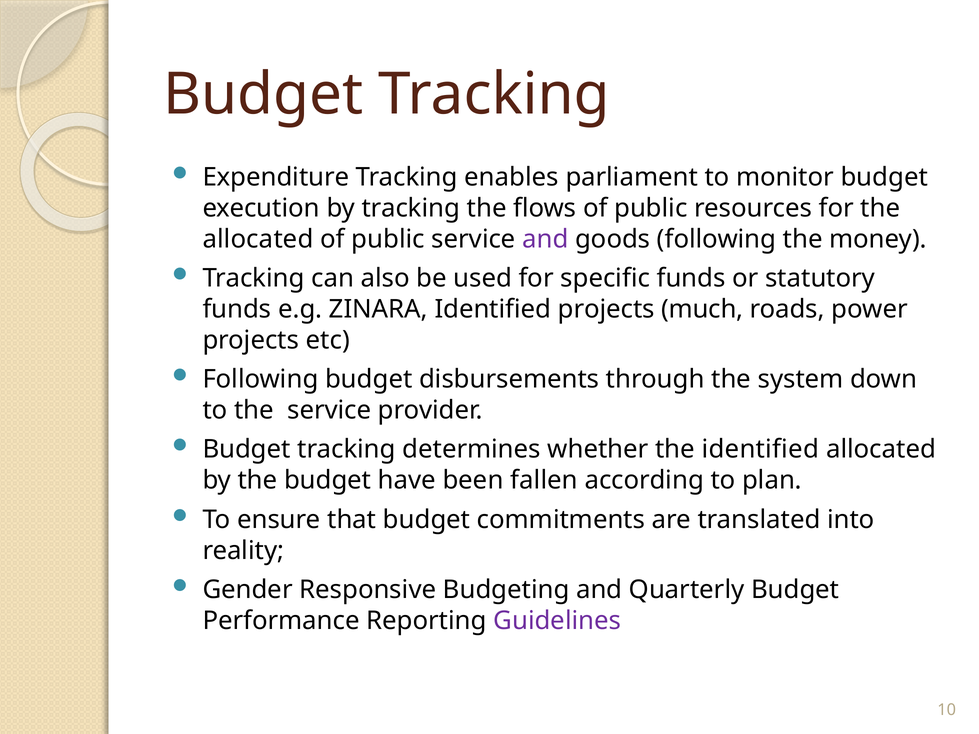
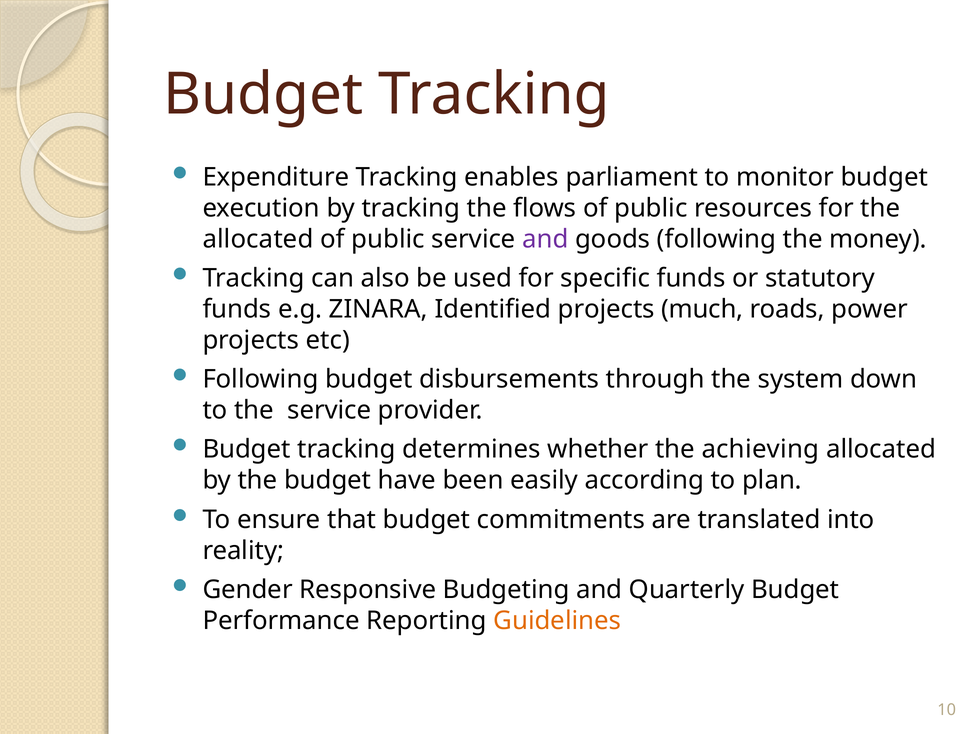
the identified: identified -> achieving
fallen: fallen -> easily
Guidelines colour: purple -> orange
